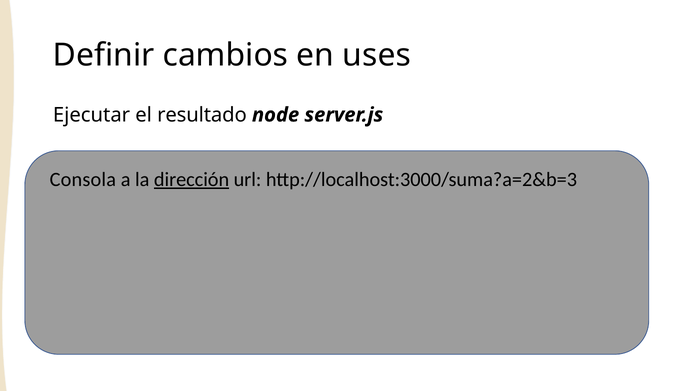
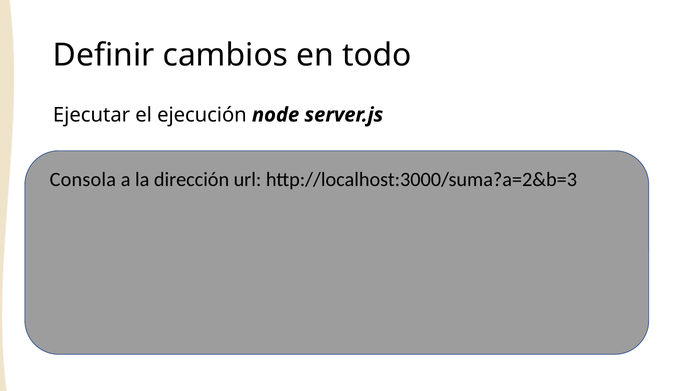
uses: uses -> todo
resultado: resultado -> ejecución
dirección underline: present -> none
